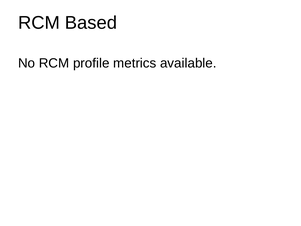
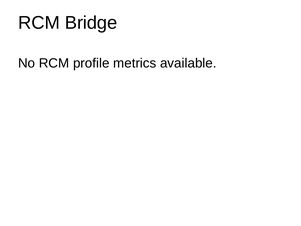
Based: Based -> Bridge
